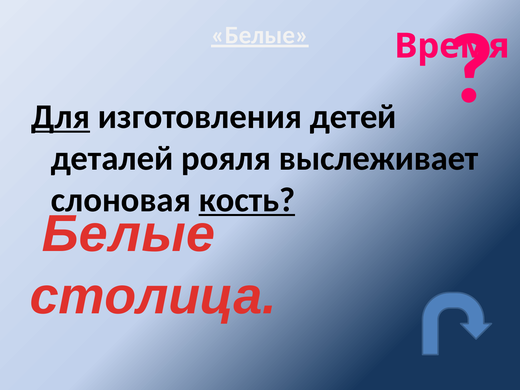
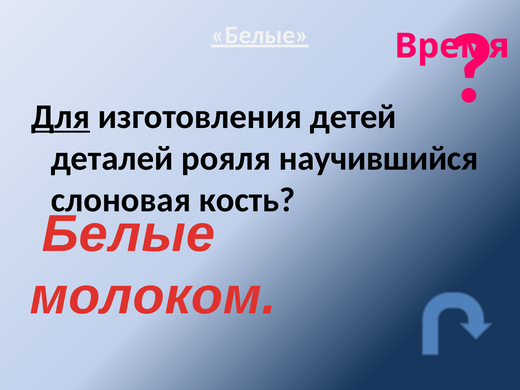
выслеживает: выслеживает -> научившийся
кость underline: present -> none
столица: столица -> молоком
